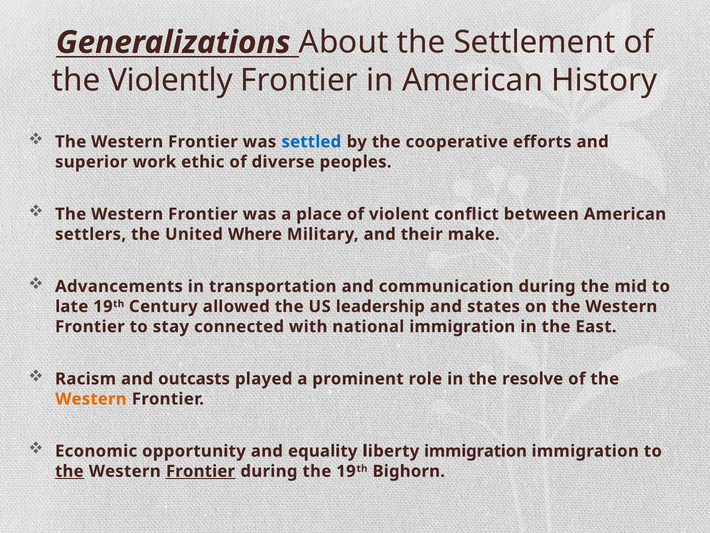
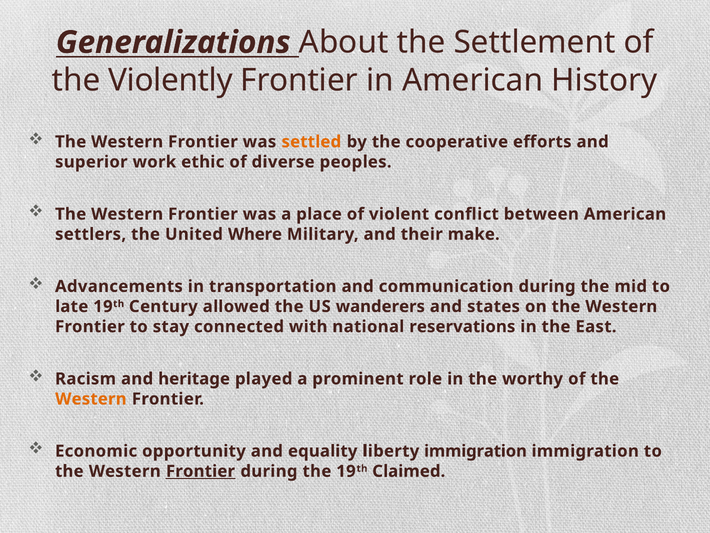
settled colour: blue -> orange
leadership: leadership -> wanderers
national immigration: immigration -> reservations
outcasts: outcasts -> heritage
resolve: resolve -> worthy
the at (69, 471) underline: present -> none
Bighorn: Bighorn -> Claimed
